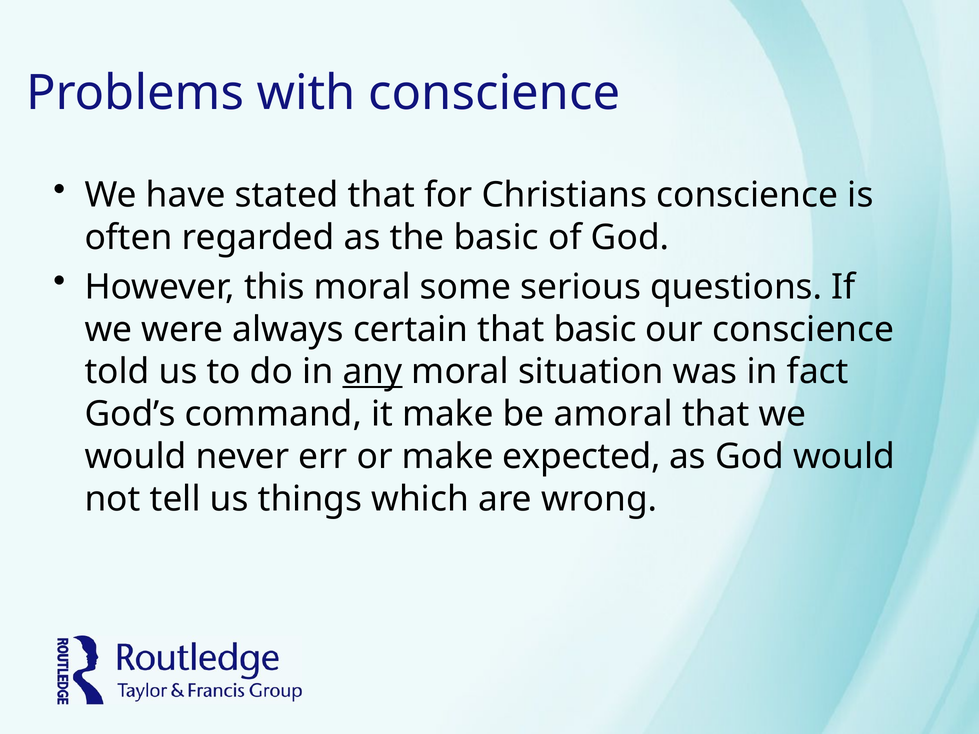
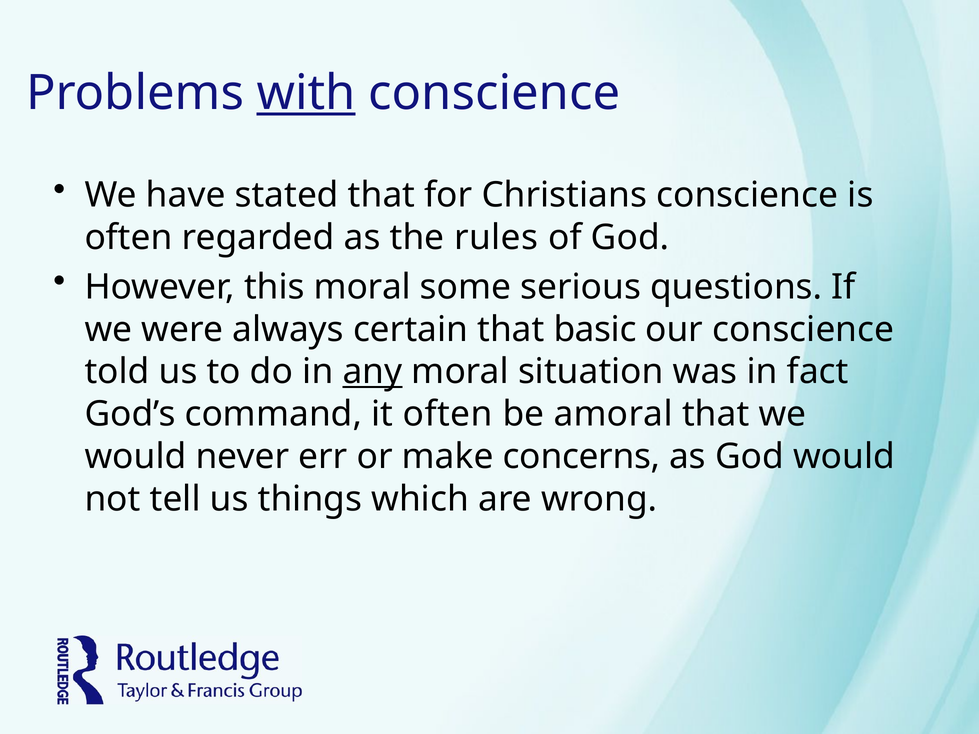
with underline: none -> present
the basic: basic -> rules
it make: make -> often
expected: expected -> concerns
